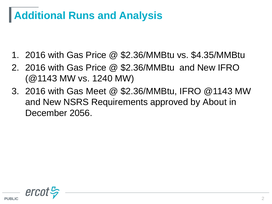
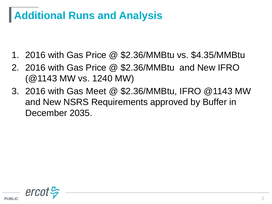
About: About -> Buffer
2056: 2056 -> 2035
